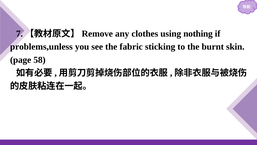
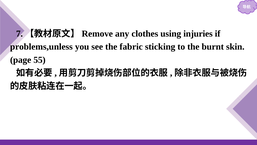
nothing: nothing -> injuries
58: 58 -> 55
